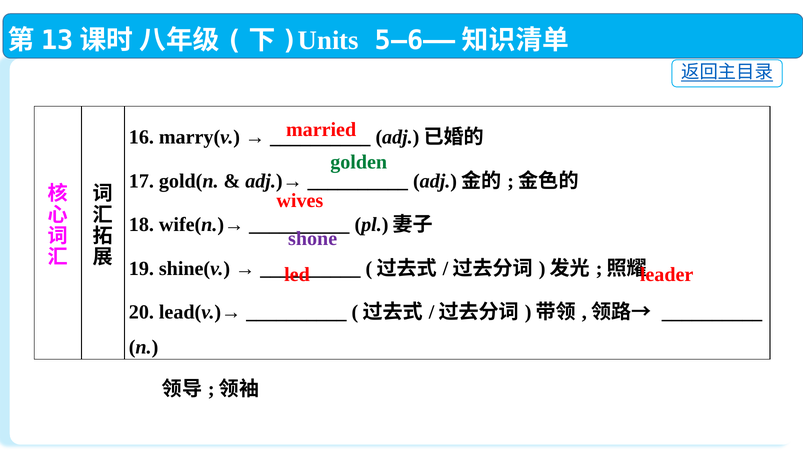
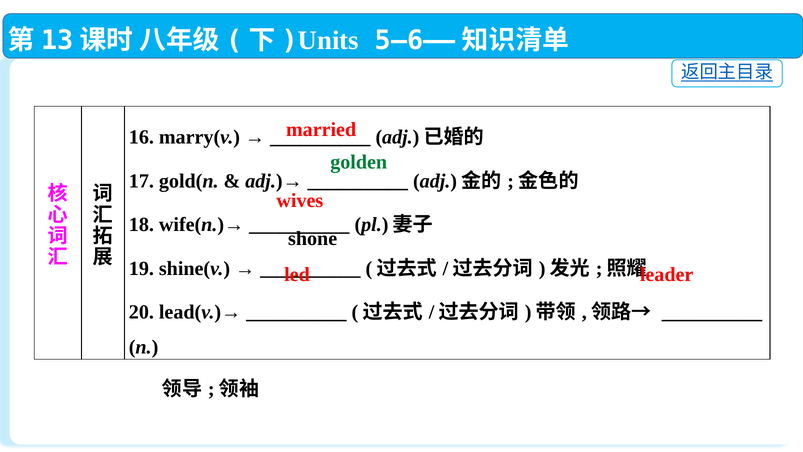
shone colour: purple -> black
